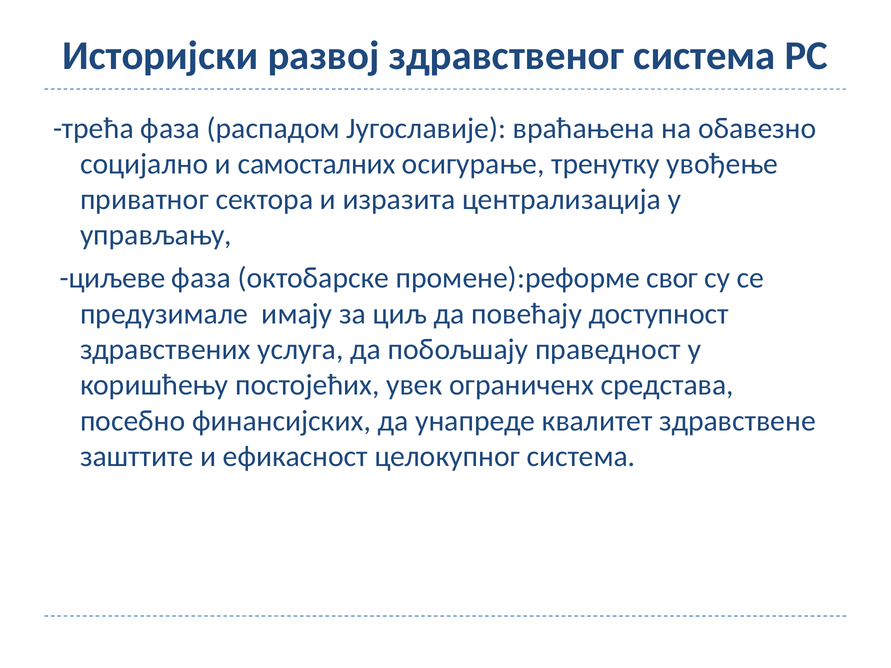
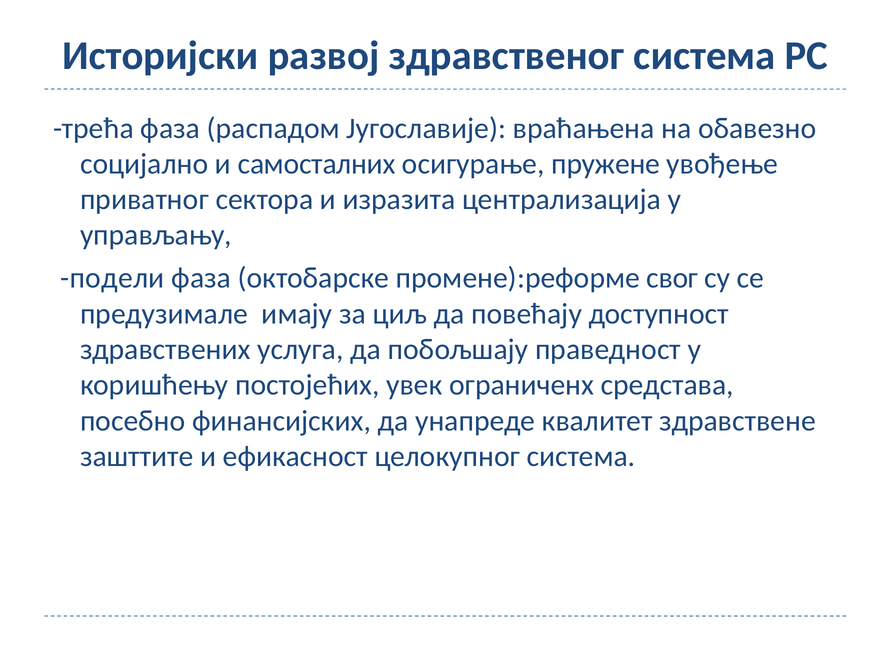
тренутку: тренутку -> пружене
циљеве: циљеве -> подели
